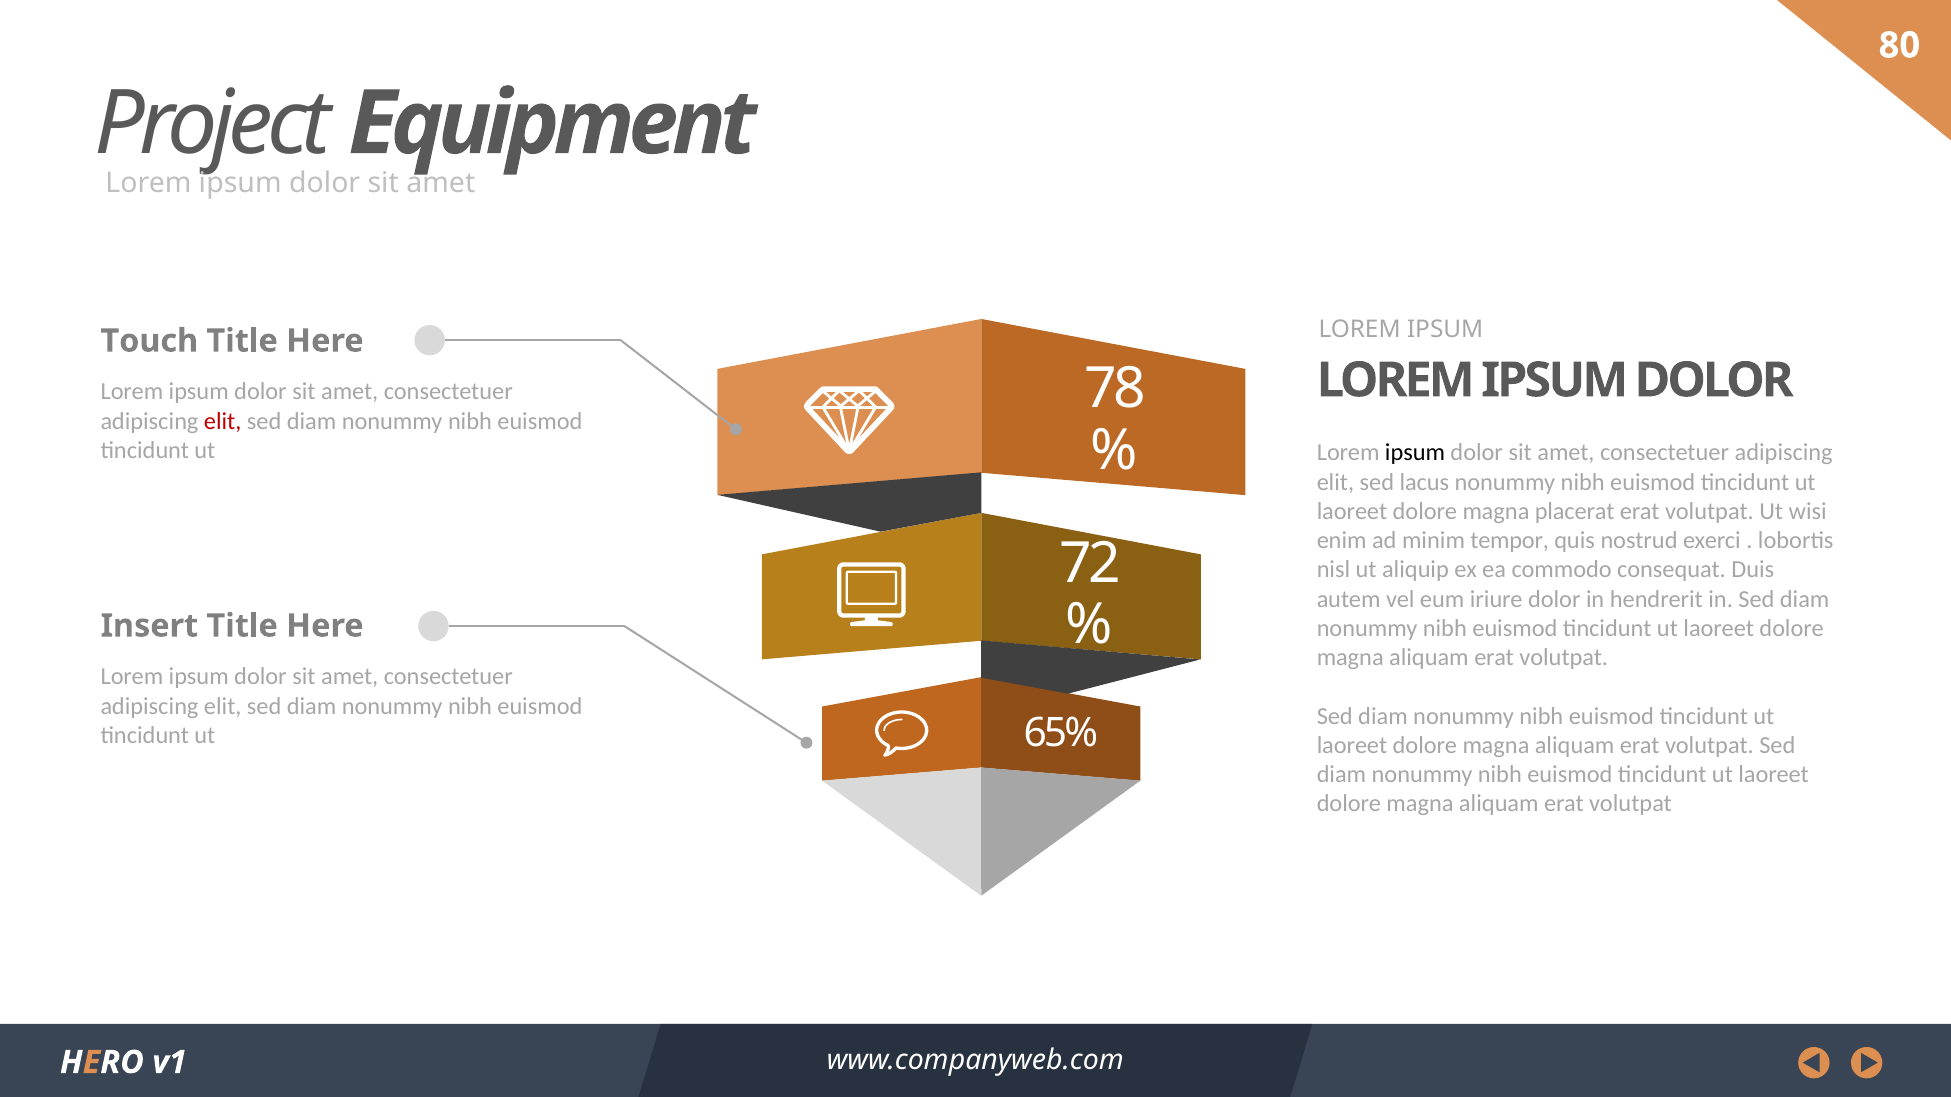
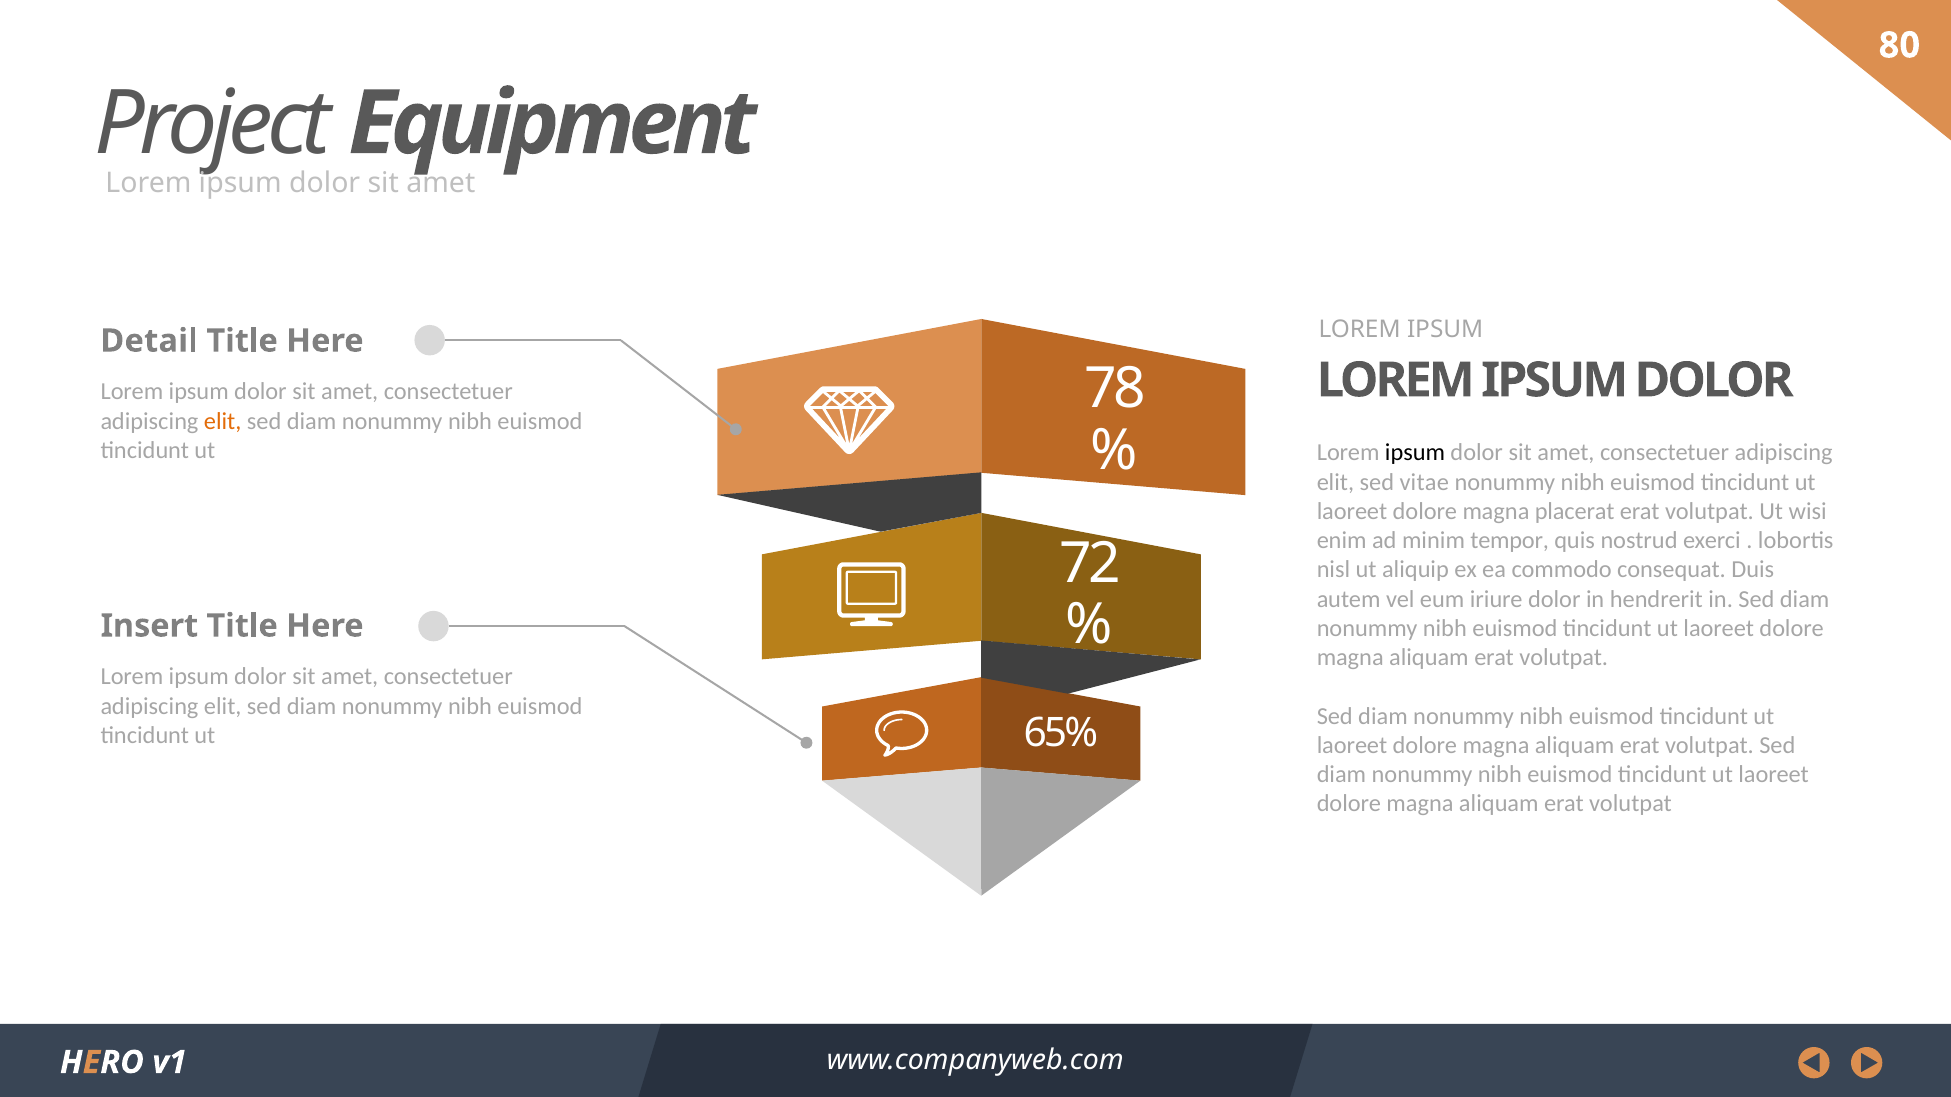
Touch: Touch -> Detail
elit at (223, 421) colour: red -> orange
lacus: lacus -> vitae
